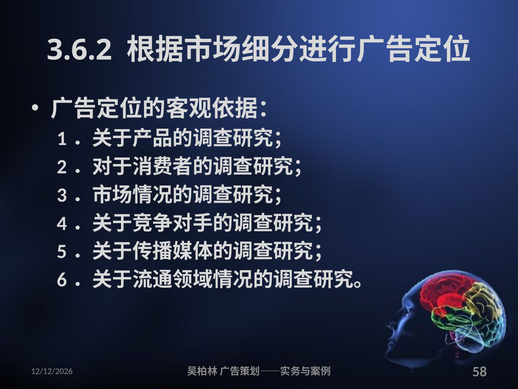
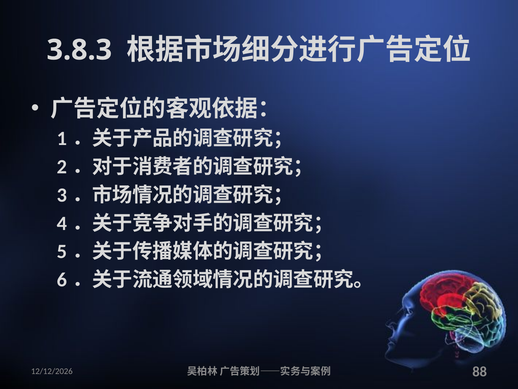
3.6.2: 3.6.2 -> 3.8.3
58: 58 -> 88
